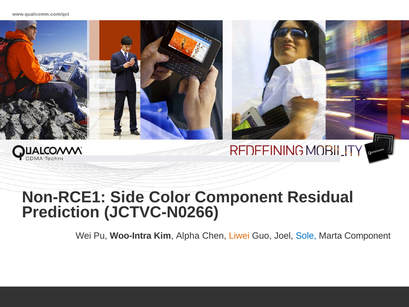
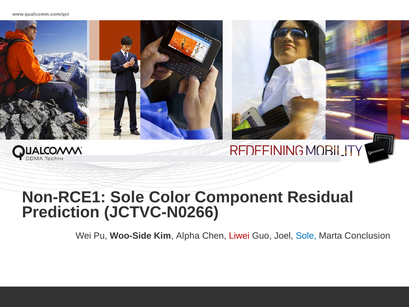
Non-RCE1 Side: Side -> Sole
Woo-Intra: Woo-Intra -> Woo-Side
Liwei colour: orange -> red
Marta Component: Component -> Conclusion
